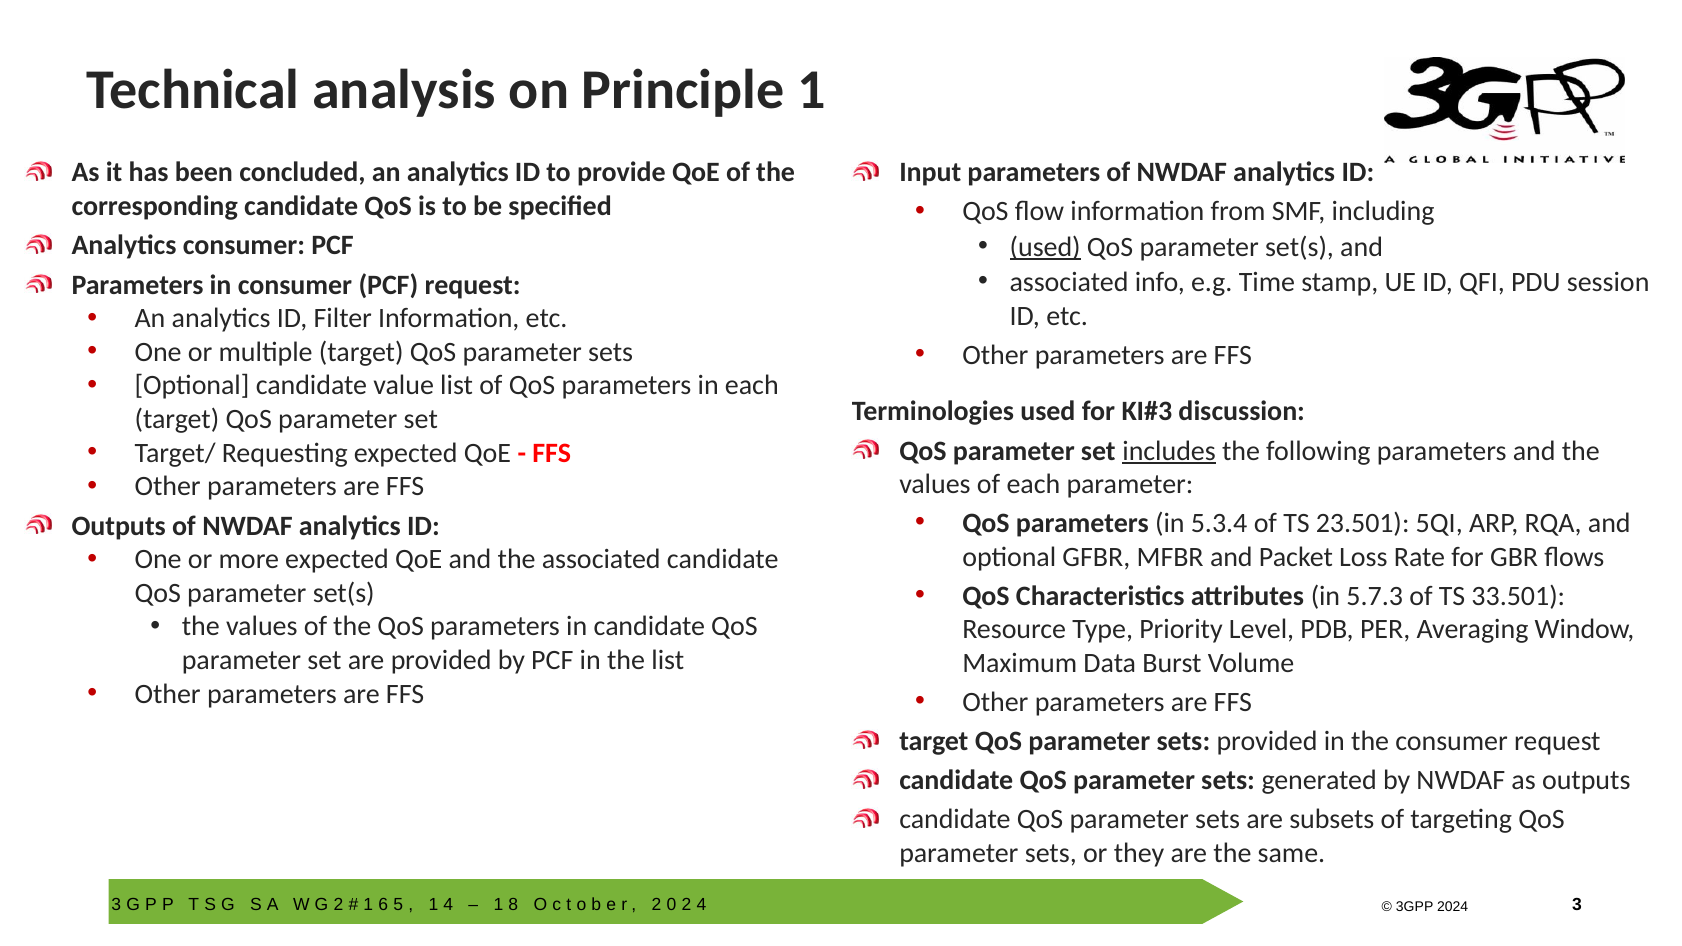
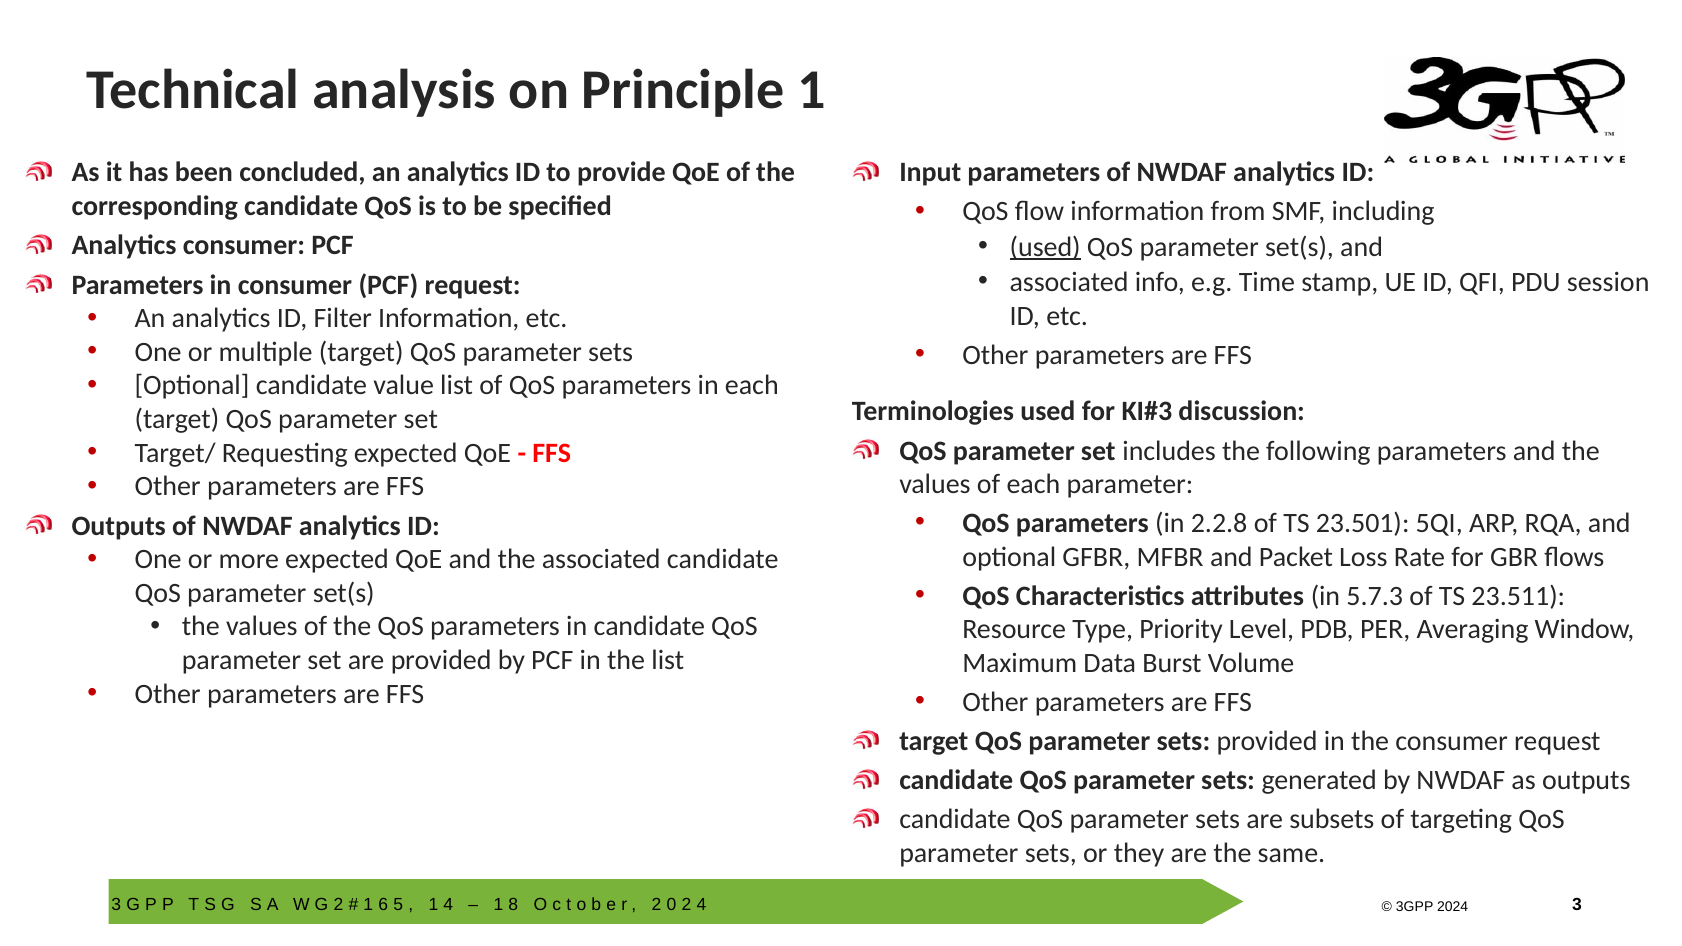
includes underline: present -> none
5.3.4: 5.3.4 -> 2.2.8
33.501: 33.501 -> 23.511
